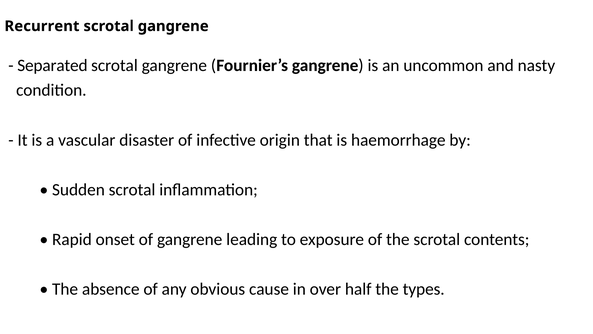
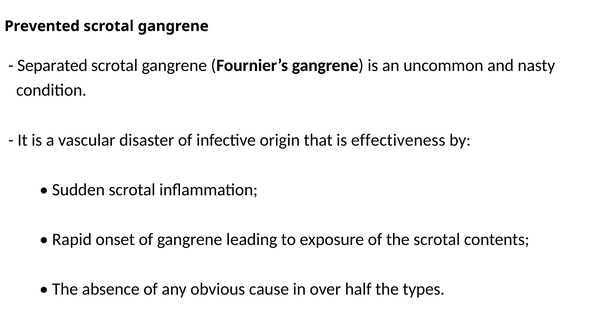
Recurrent: Recurrent -> Prevented
haemorrhage: haemorrhage -> effectiveness
